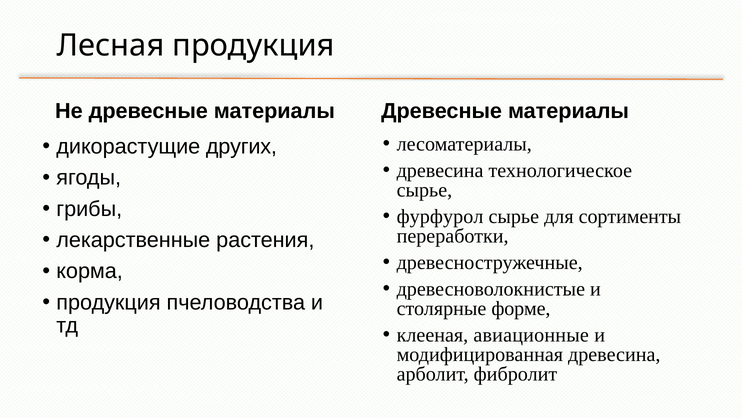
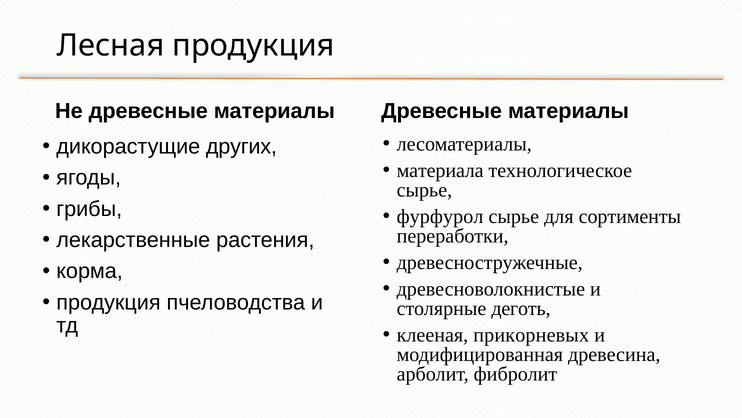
древесина at (440, 170): древесина -> материала
форме: форме -> деготь
авиационные: авиационные -> прикорневых
